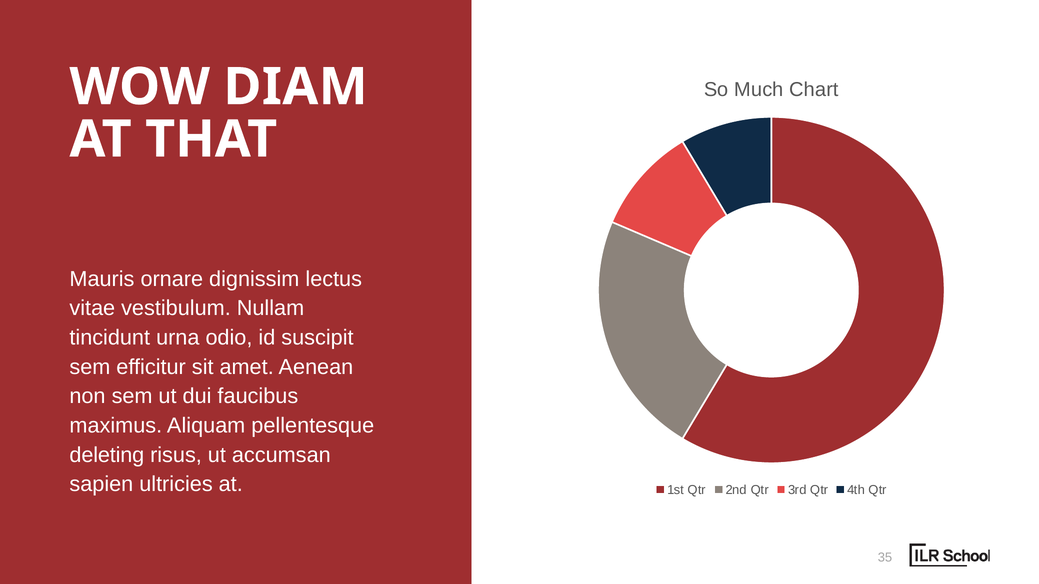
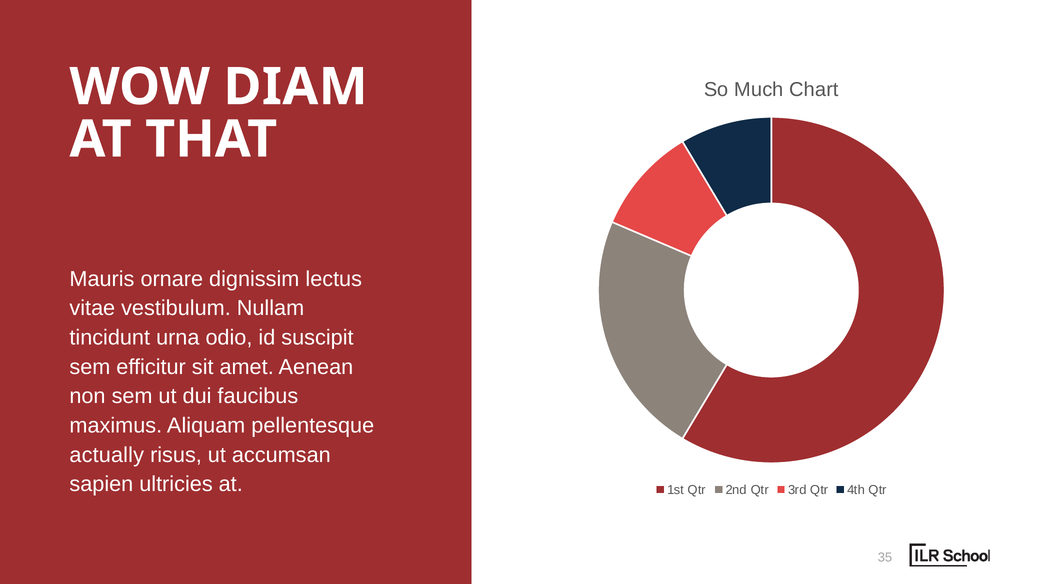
deleting: deleting -> actually
